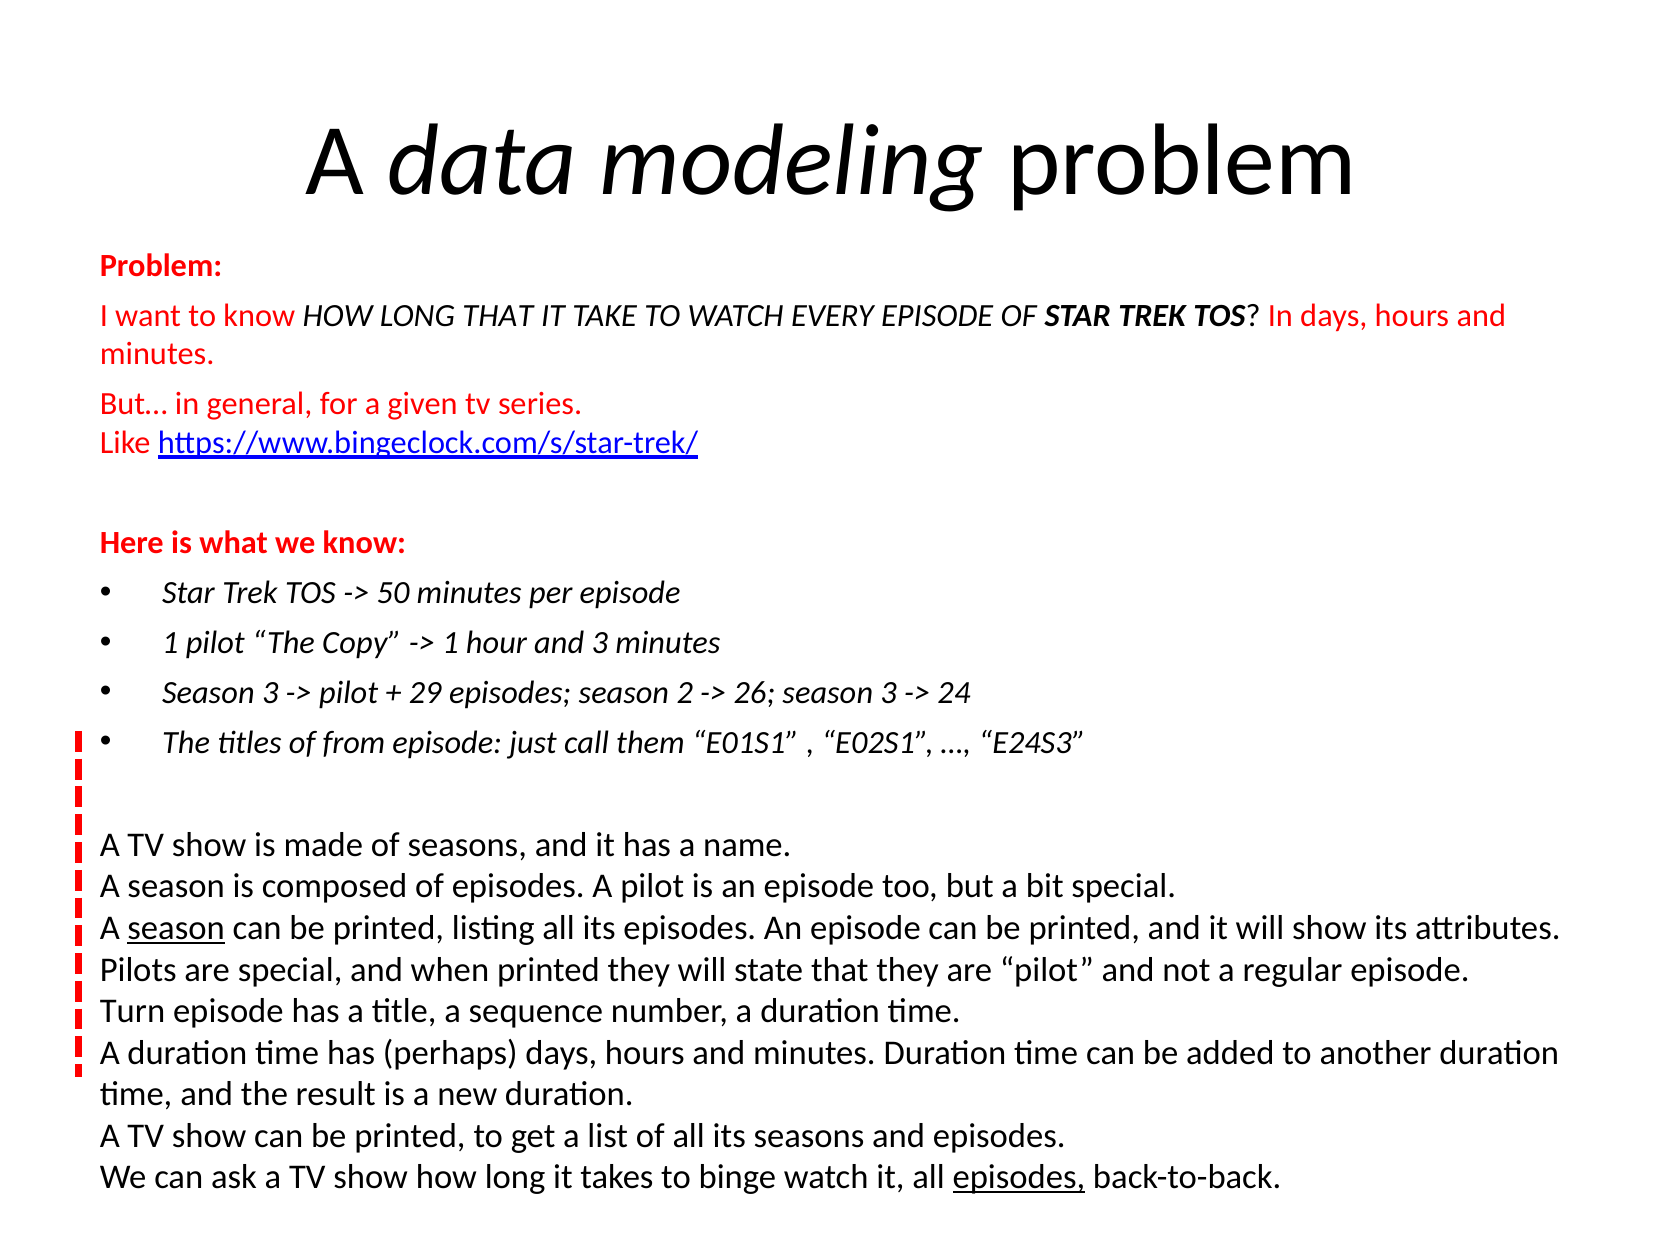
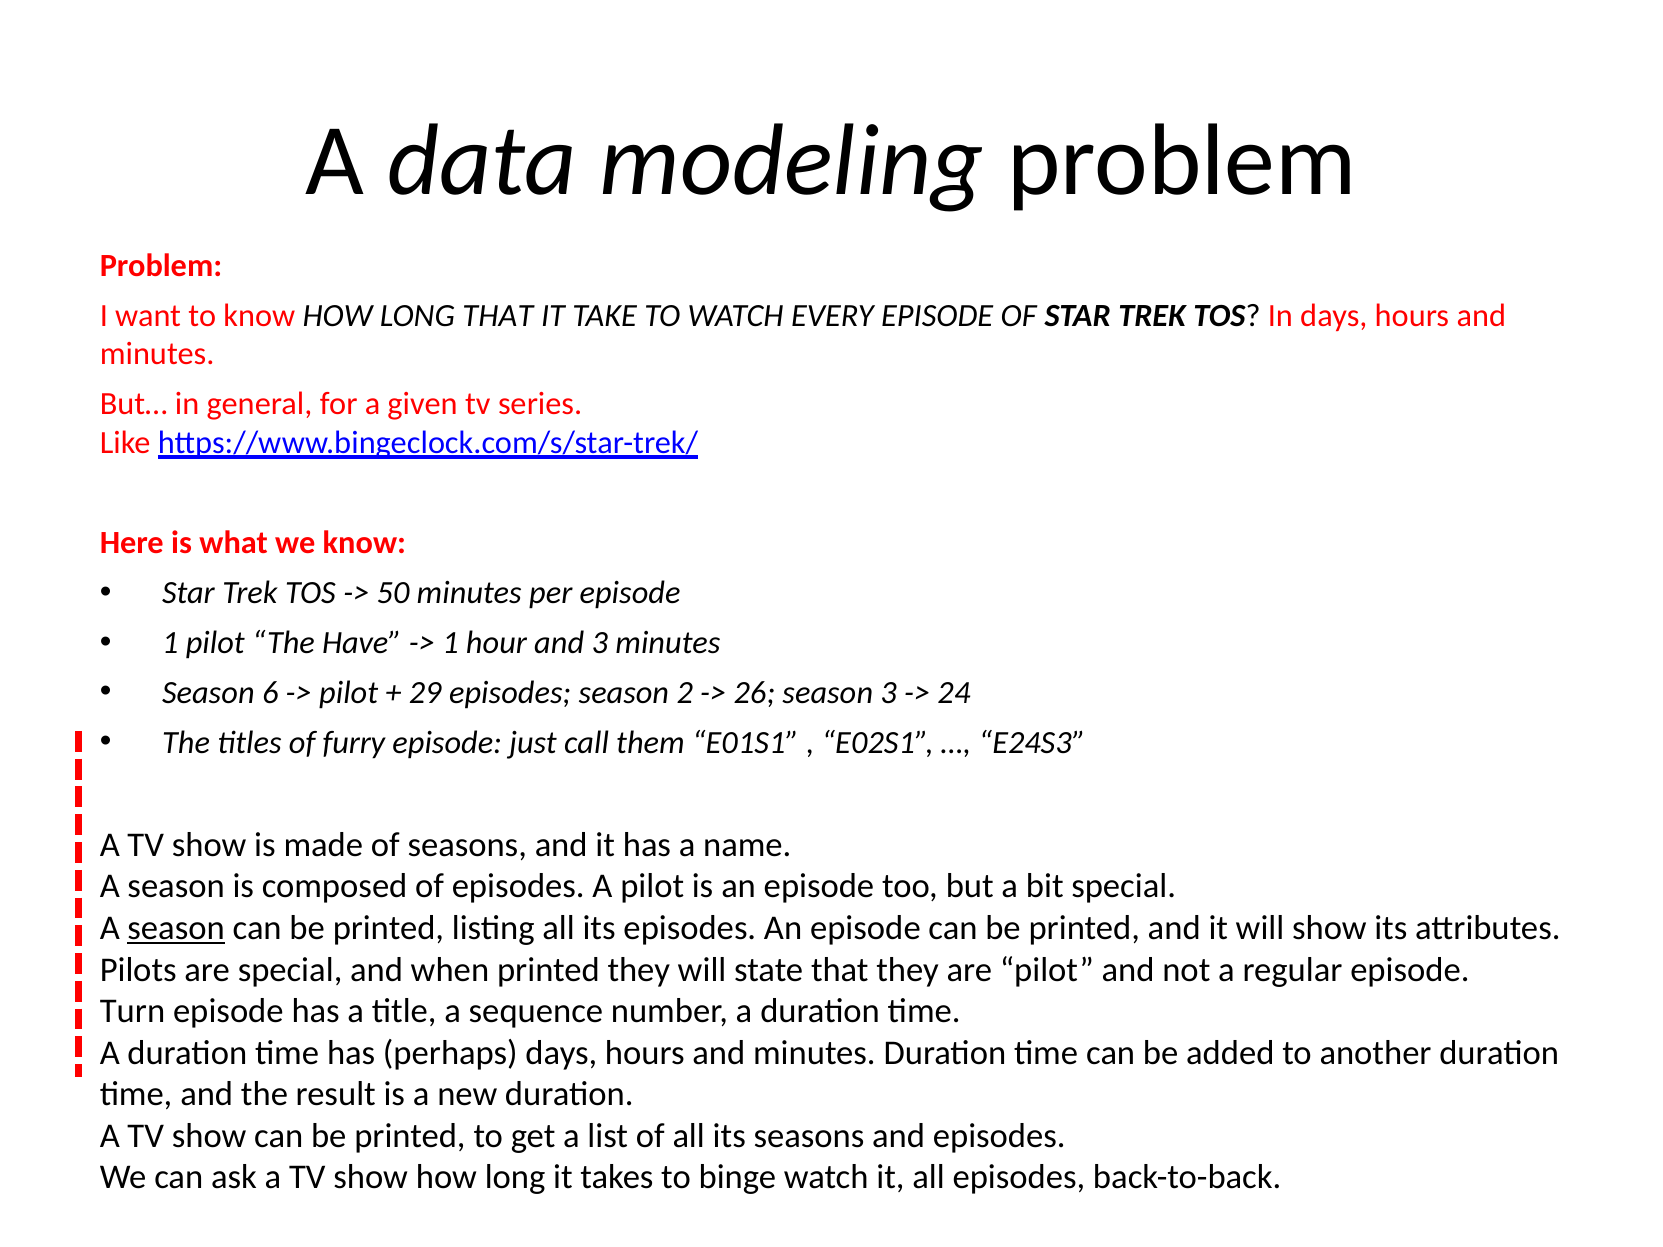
Copy: Copy -> Have
3 at (270, 693): 3 -> 6
from: from -> furry
episodes at (1019, 1178) underline: present -> none
